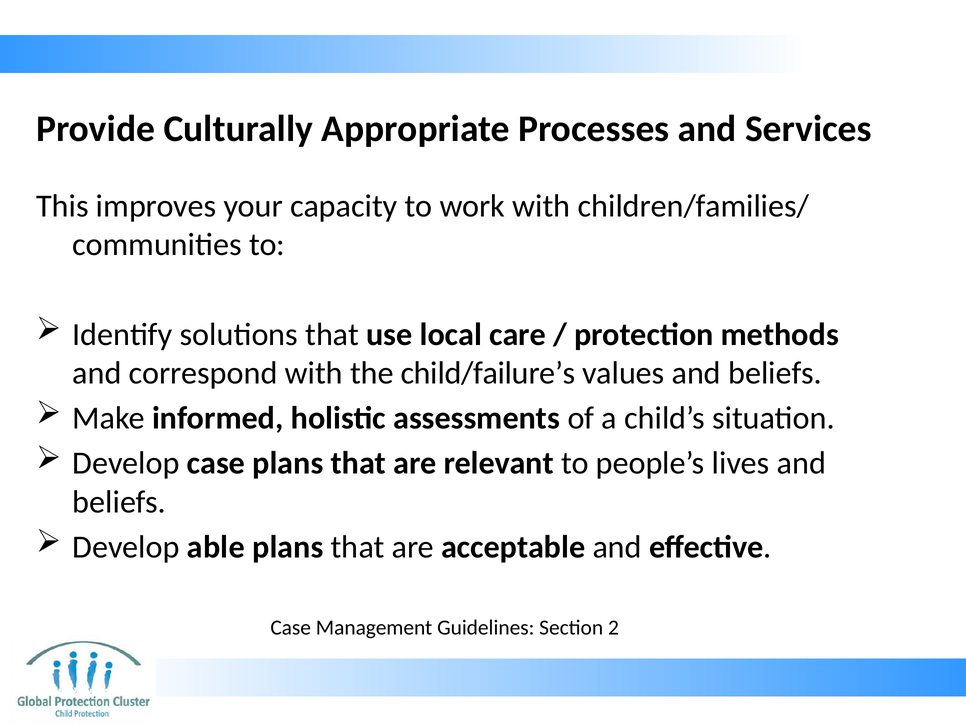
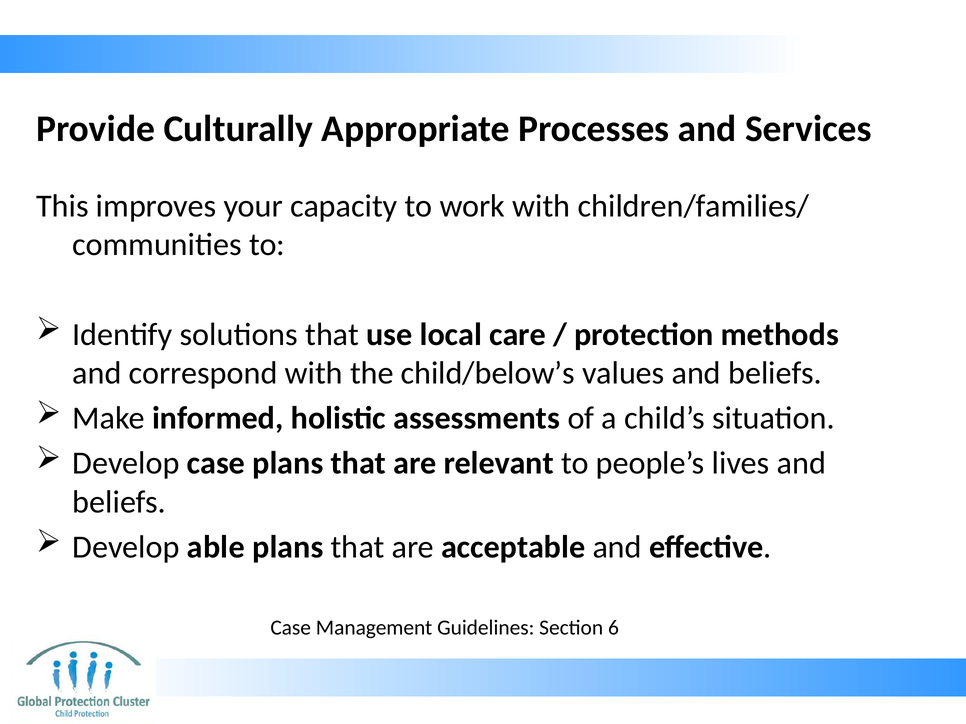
child/failure’s: child/failure’s -> child/below’s
2: 2 -> 6
